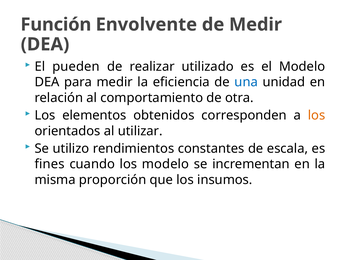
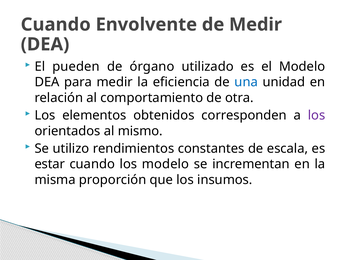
Función at (56, 25): Función -> Cuando
realizar: realizar -> órgano
los at (317, 115) colour: orange -> purple
utilizar: utilizar -> mismo
fines: fines -> estar
